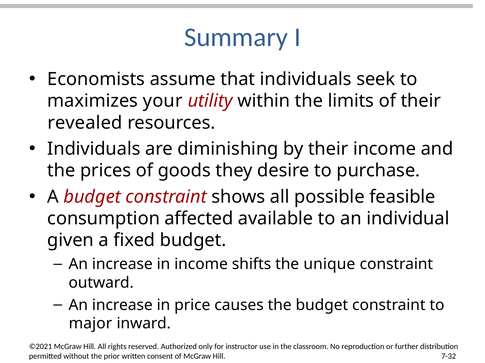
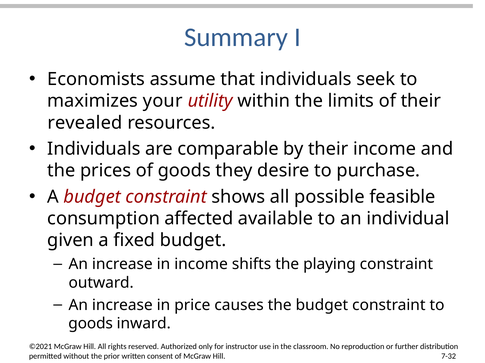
diminishing: diminishing -> comparable
unique: unique -> playing
major at (90, 324): major -> goods
